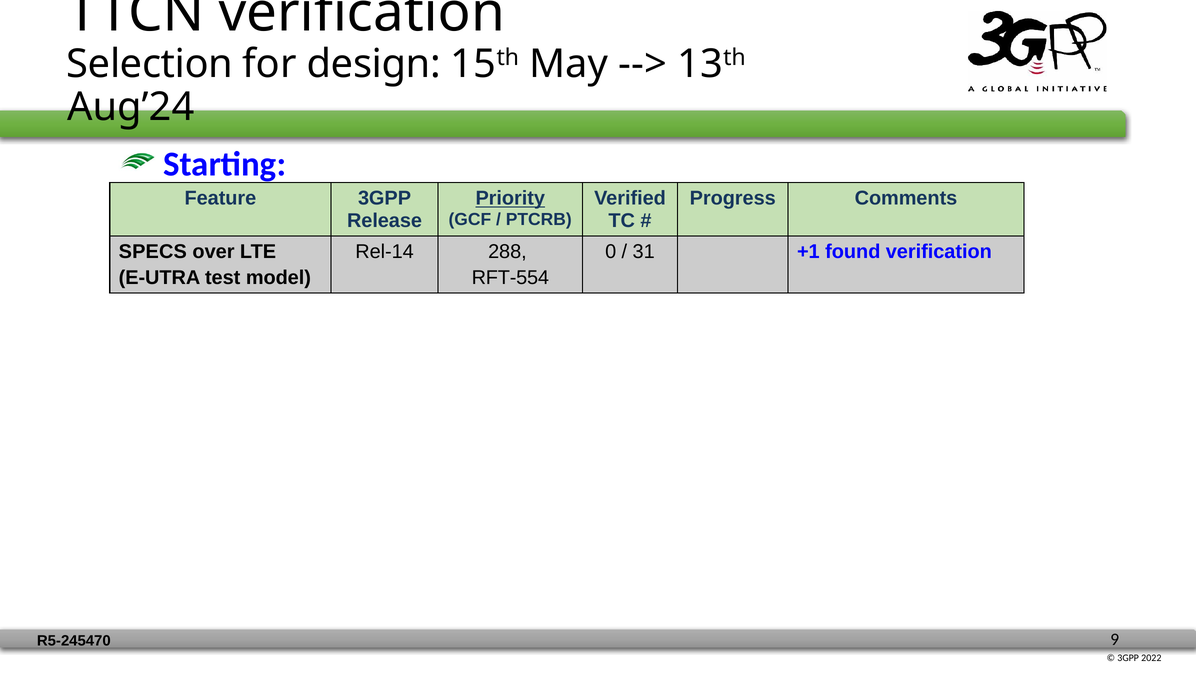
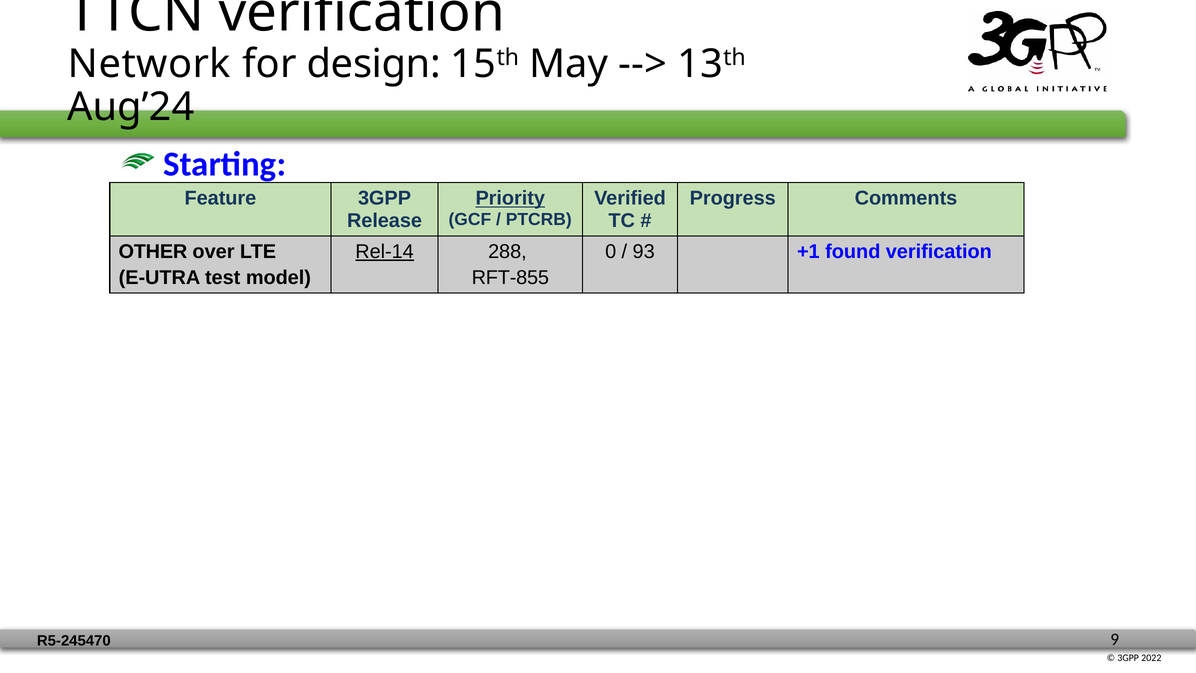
Selection: Selection -> Network
31: 31 -> 93
SPECS: SPECS -> OTHER
Rel-14 underline: none -> present
RFT-554: RFT-554 -> RFT-855
